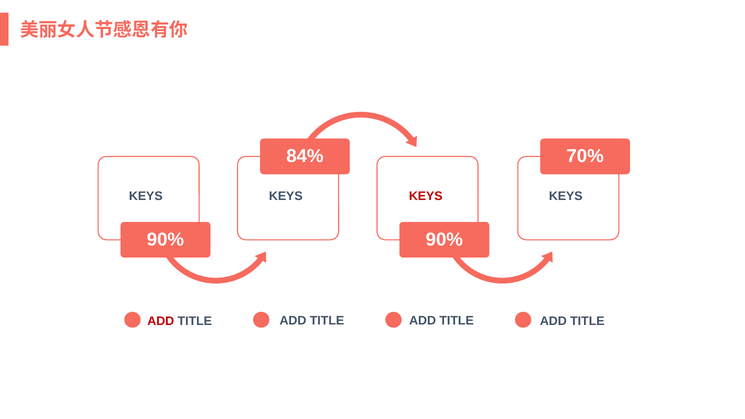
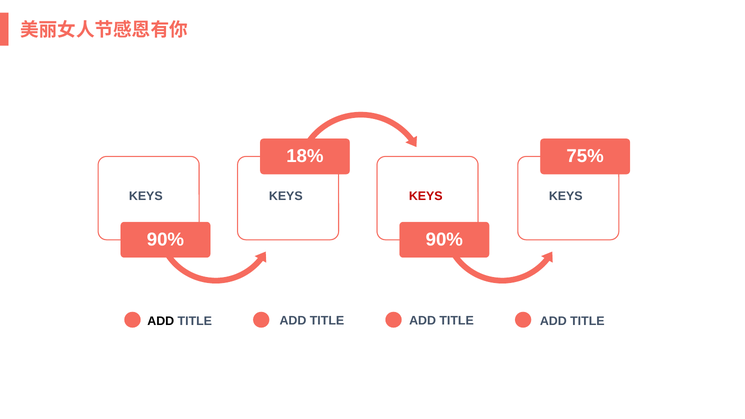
84%: 84% -> 18%
70%: 70% -> 75%
ADD at (161, 321) colour: red -> black
